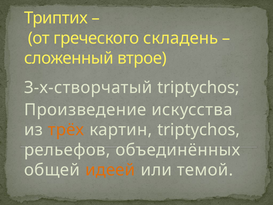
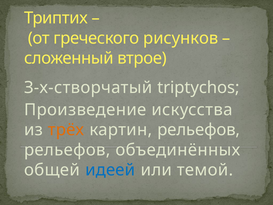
складень: складень -> рисунков
картин triptychos: triptychos -> рельефов
идеей colour: orange -> blue
